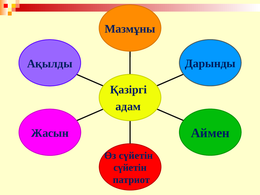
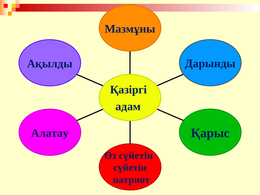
Аймен: Аймен -> Қарыс
Жасын: Жасын -> Алатау
